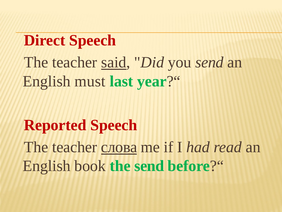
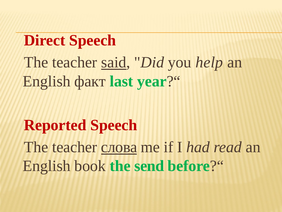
you send: send -> help
must: must -> факт
